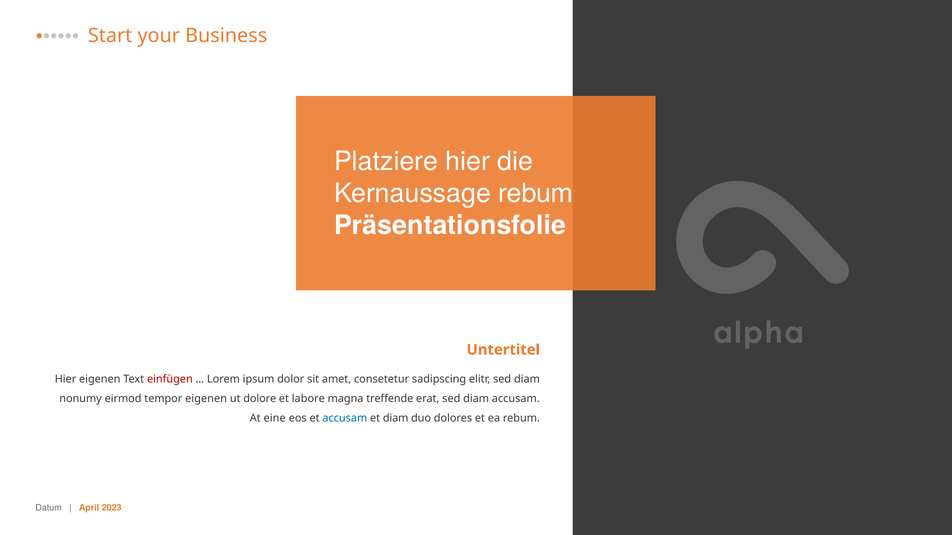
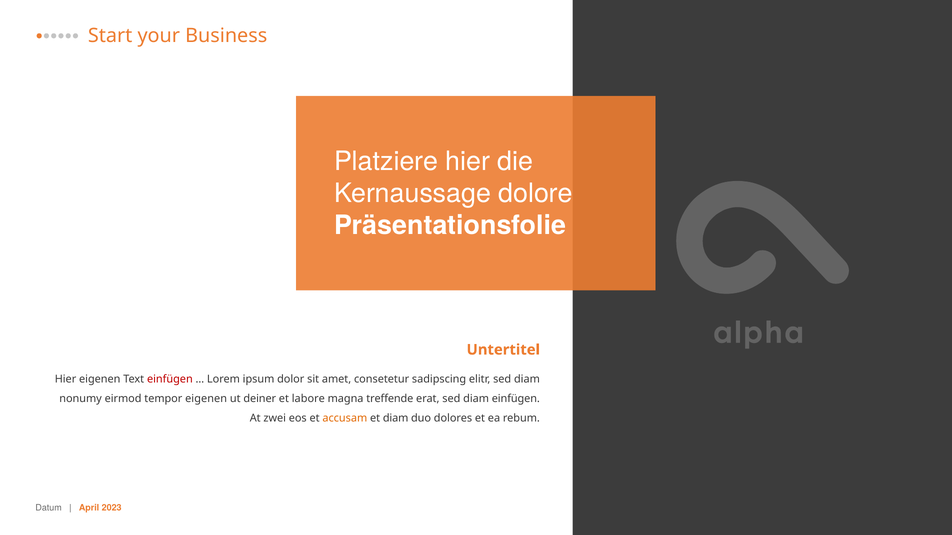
Kernaussage rebum: rebum -> dolore
dolore: dolore -> deiner
diam accusam: accusam -> einfügen
eine: eine -> zwei
accusam at (345, 419) colour: blue -> orange
